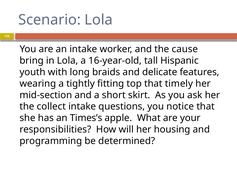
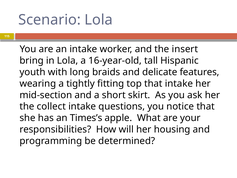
cause: cause -> insert
that timely: timely -> intake
